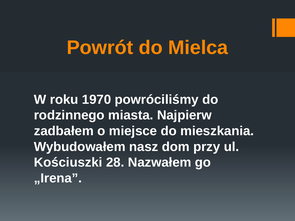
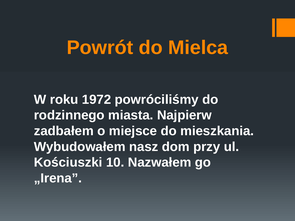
1970: 1970 -> 1972
28: 28 -> 10
